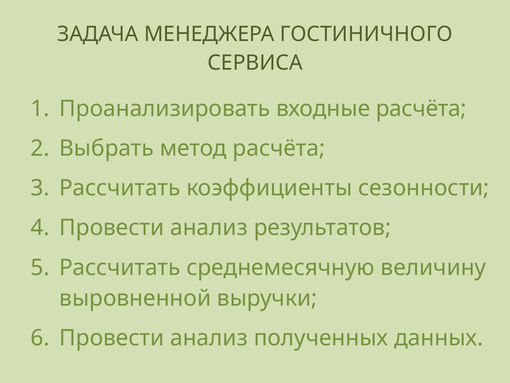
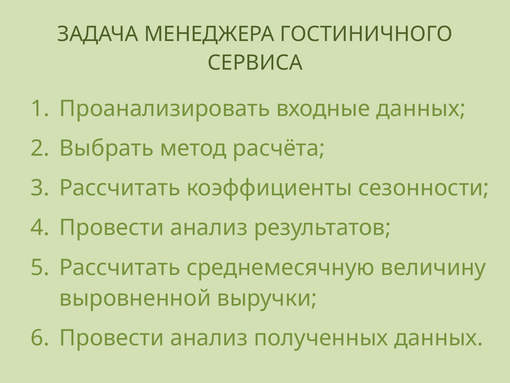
входные расчёта: расчёта -> данных
